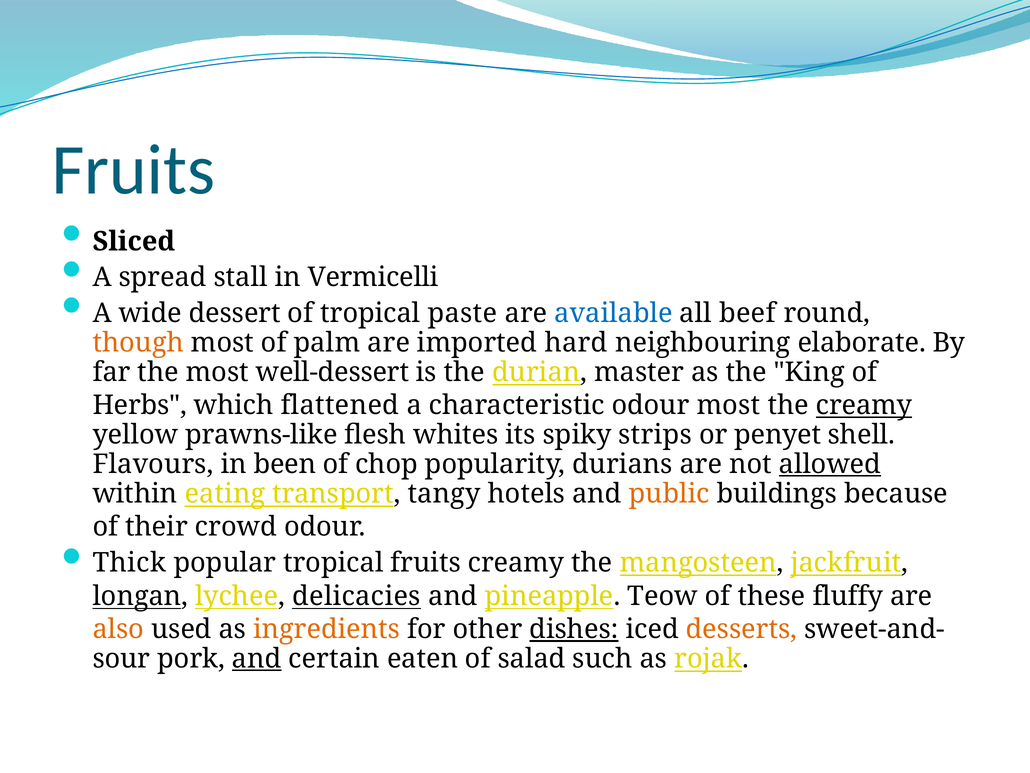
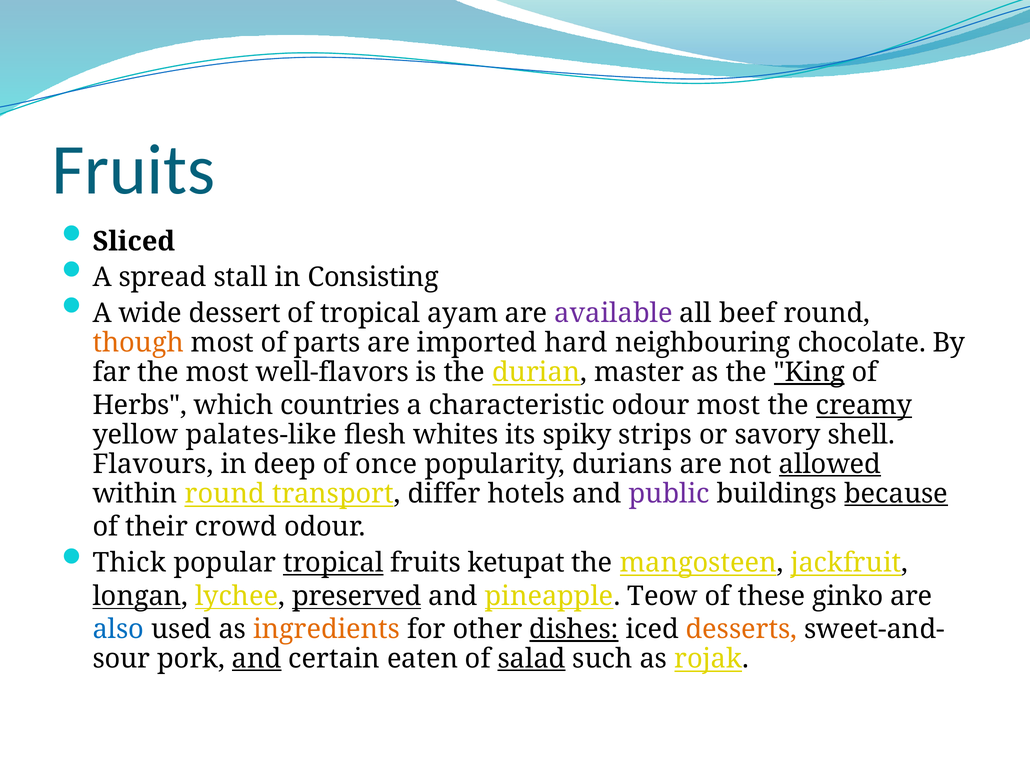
Vermicelli: Vermicelli -> Consisting
paste: paste -> ayam
available colour: blue -> purple
palm: palm -> parts
elaborate: elaborate -> chocolate
well-dessert: well-dessert -> well-flavors
King underline: none -> present
flattened: flattened -> countries
prawns-like: prawns-like -> palates-like
penyet: penyet -> savory
been: been -> deep
chop: chop -> once
within eating: eating -> round
tangy: tangy -> differ
public colour: orange -> purple
because underline: none -> present
tropical at (333, 563) underline: none -> present
fruits creamy: creamy -> ketupat
delicacies: delicacies -> preserved
fluffy: fluffy -> ginko
also colour: orange -> blue
salad underline: none -> present
